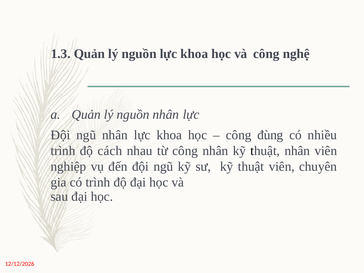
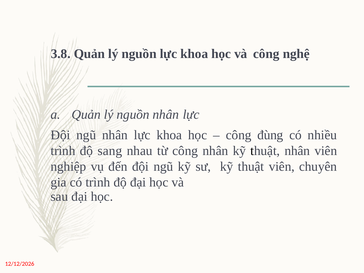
1.3: 1.3 -> 3.8
cách: cách -> sang
